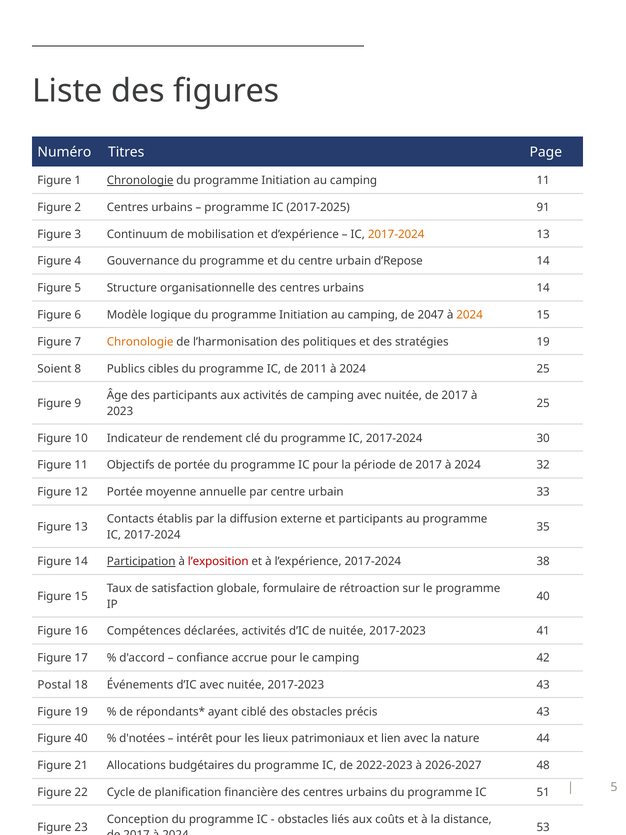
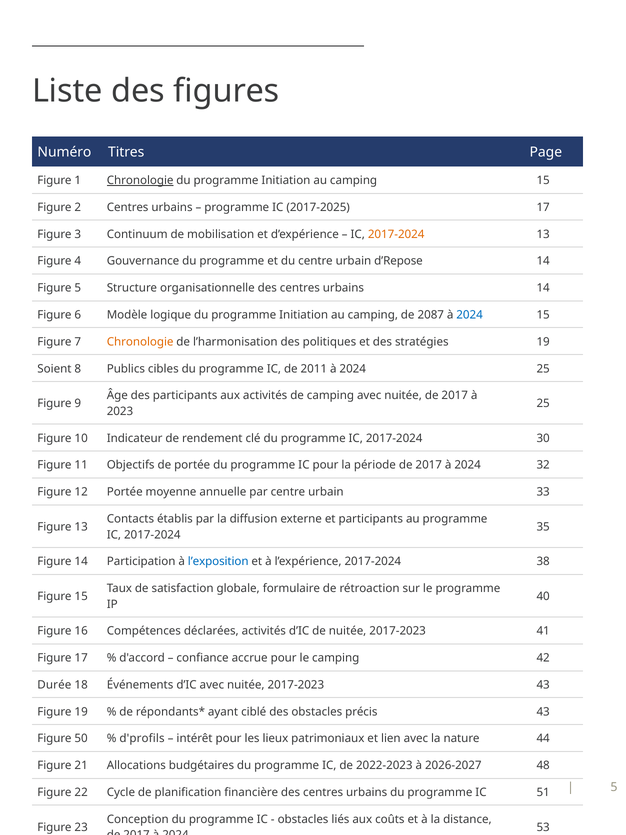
camping 11: 11 -> 15
2017-2025 91: 91 -> 17
2047: 2047 -> 2087
2024 at (470, 315) colour: orange -> blue
Participation underline: present -> none
l’exposition colour: red -> blue
Postal: Postal -> Durée
Figure 40: 40 -> 50
d'notées: d'notées -> d'profils
